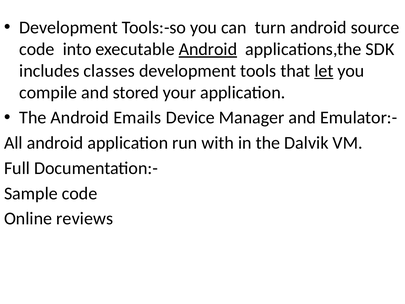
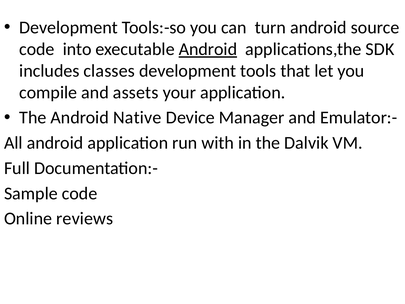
let underline: present -> none
stored: stored -> assets
Emails: Emails -> Native
